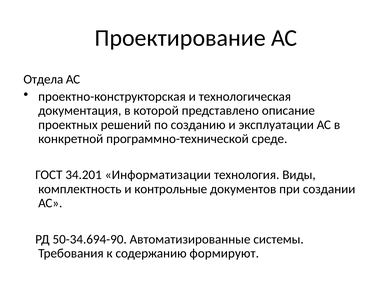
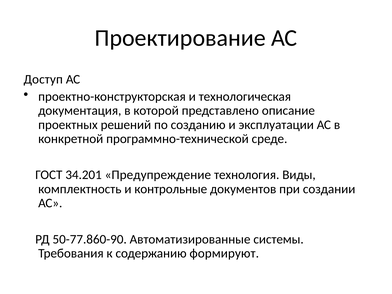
Отдела: Отдела -> Доступ
Информатизации: Информатизации -> Предупреждение
50-34.694-90: 50-34.694-90 -> 50-77.860-90
